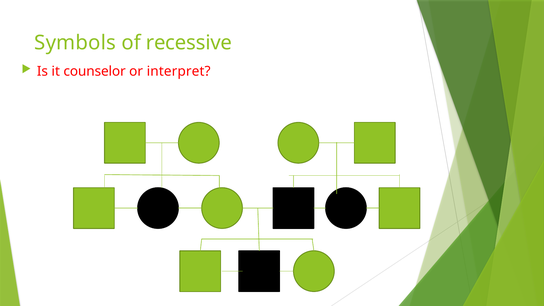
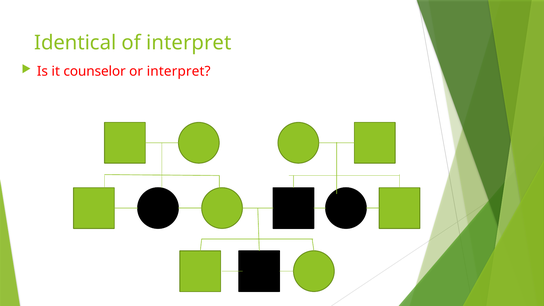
Symbols: Symbols -> Identical
of recessive: recessive -> interpret
